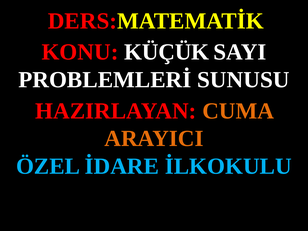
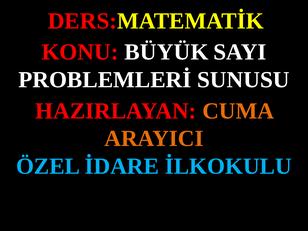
KÜÇÜK: KÜÇÜK -> BÜYÜK
